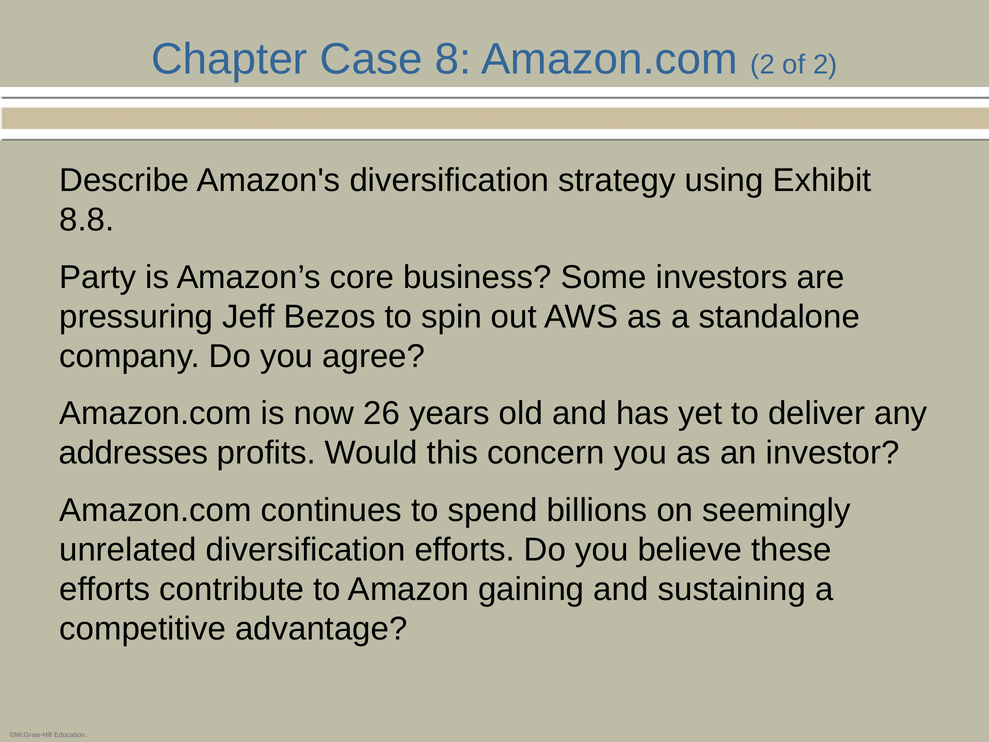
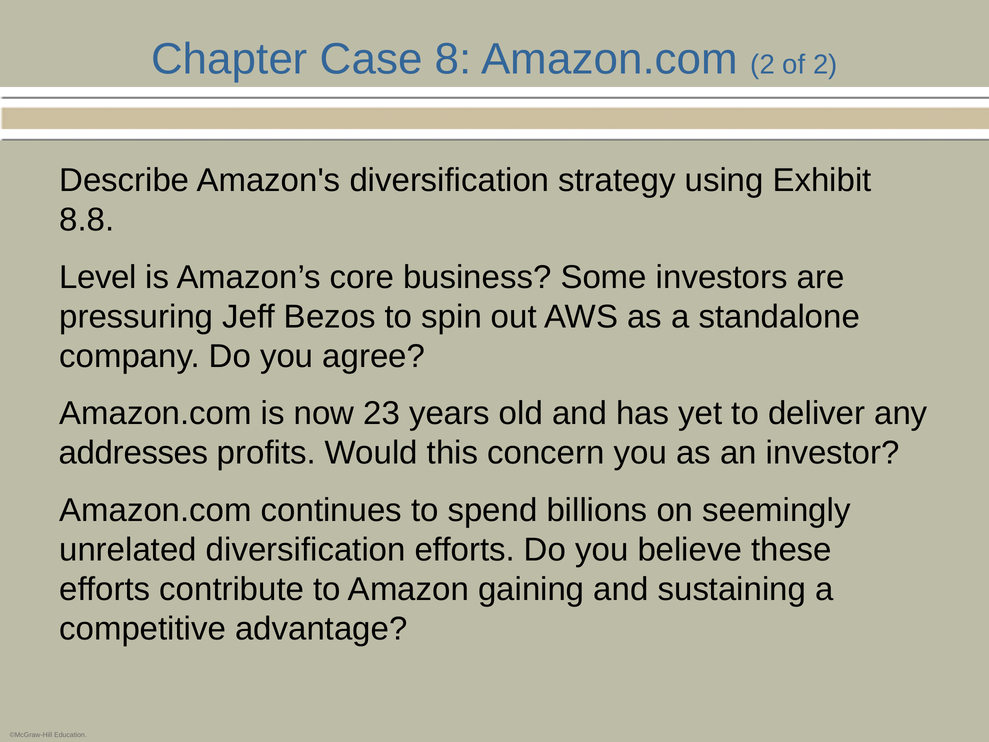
Party: Party -> Level
26: 26 -> 23
